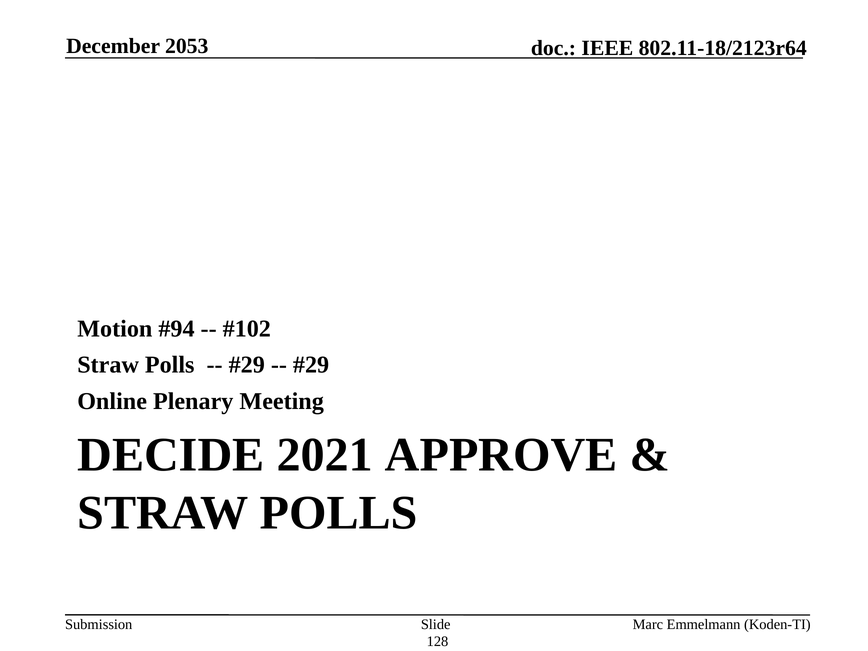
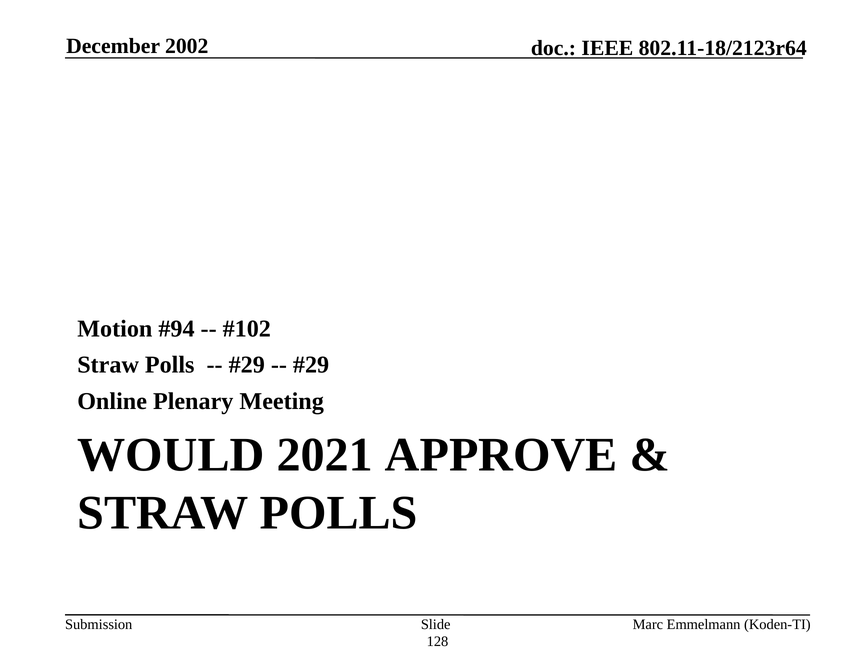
2053: 2053 -> 2002
DECIDE: DECIDE -> WOULD
